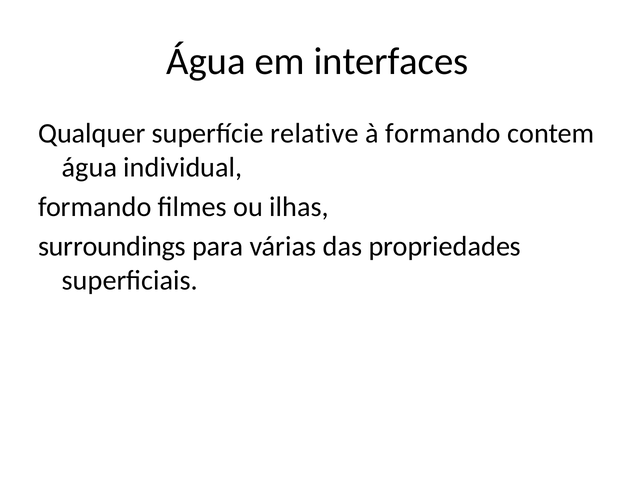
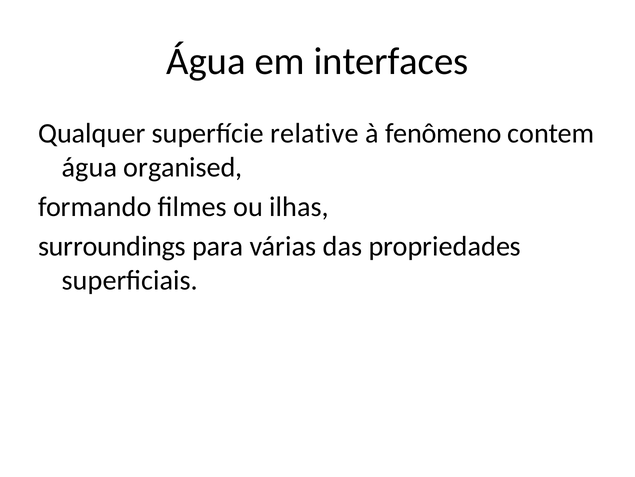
à formando: formando -> fenômeno
individual: individual -> organised
